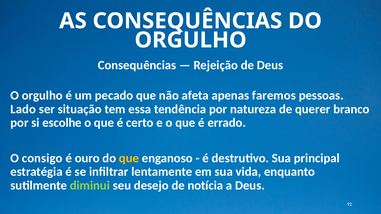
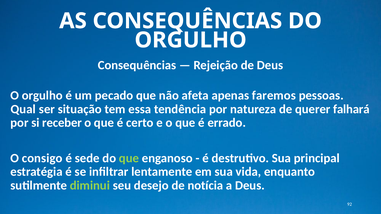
Lado: Lado -> Qual
branco: branco -> falhará
escolhe: escolhe -> receber
ouro: ouro -> sede
que at (129, 158) colour: yellow -> light green
